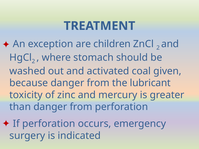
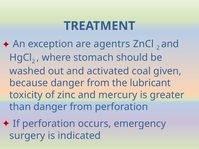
children: children -> agentrs
